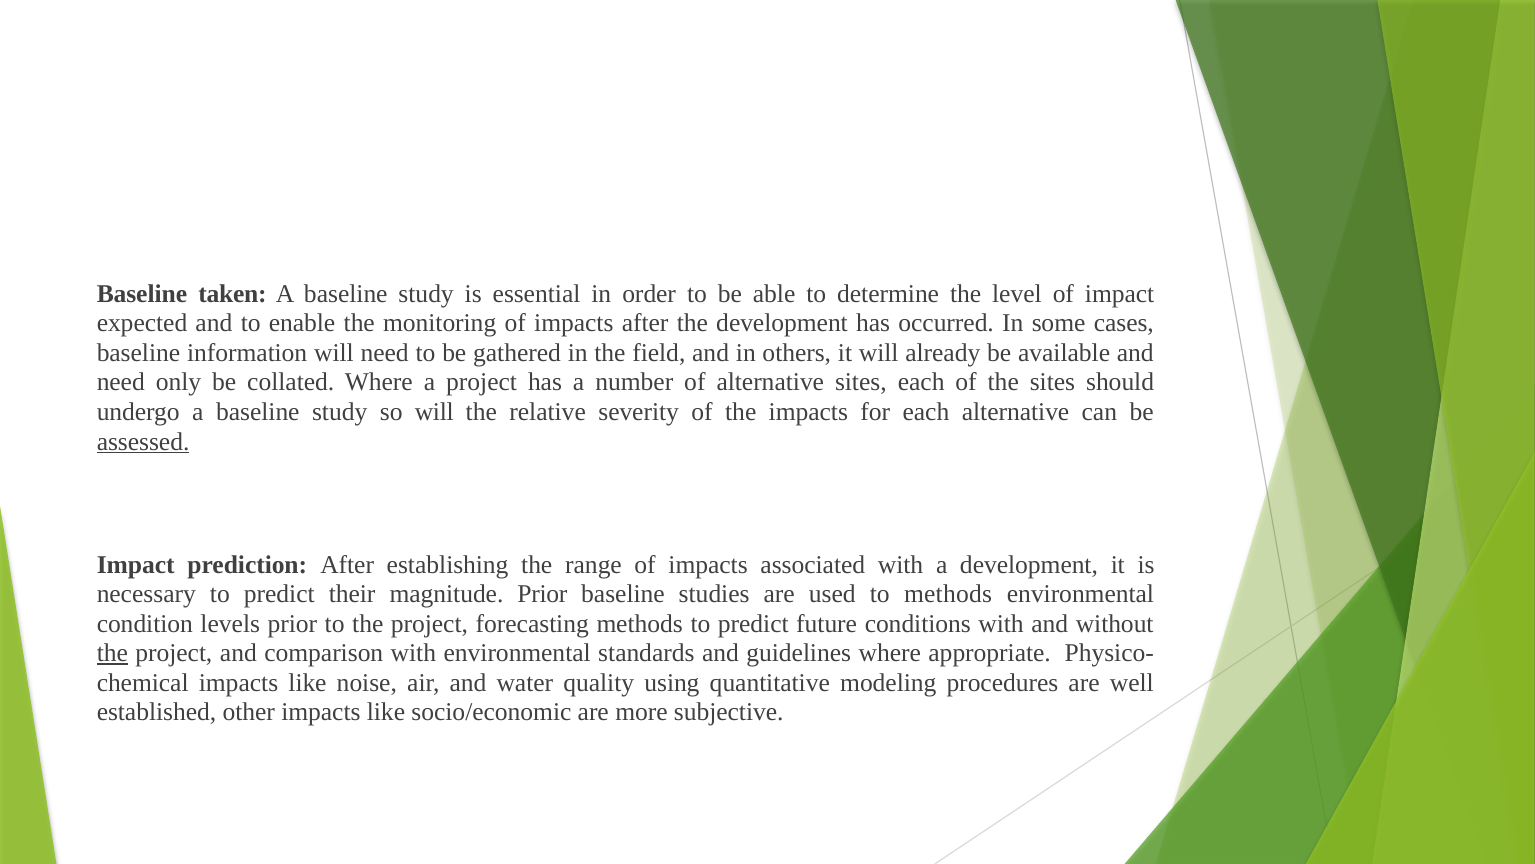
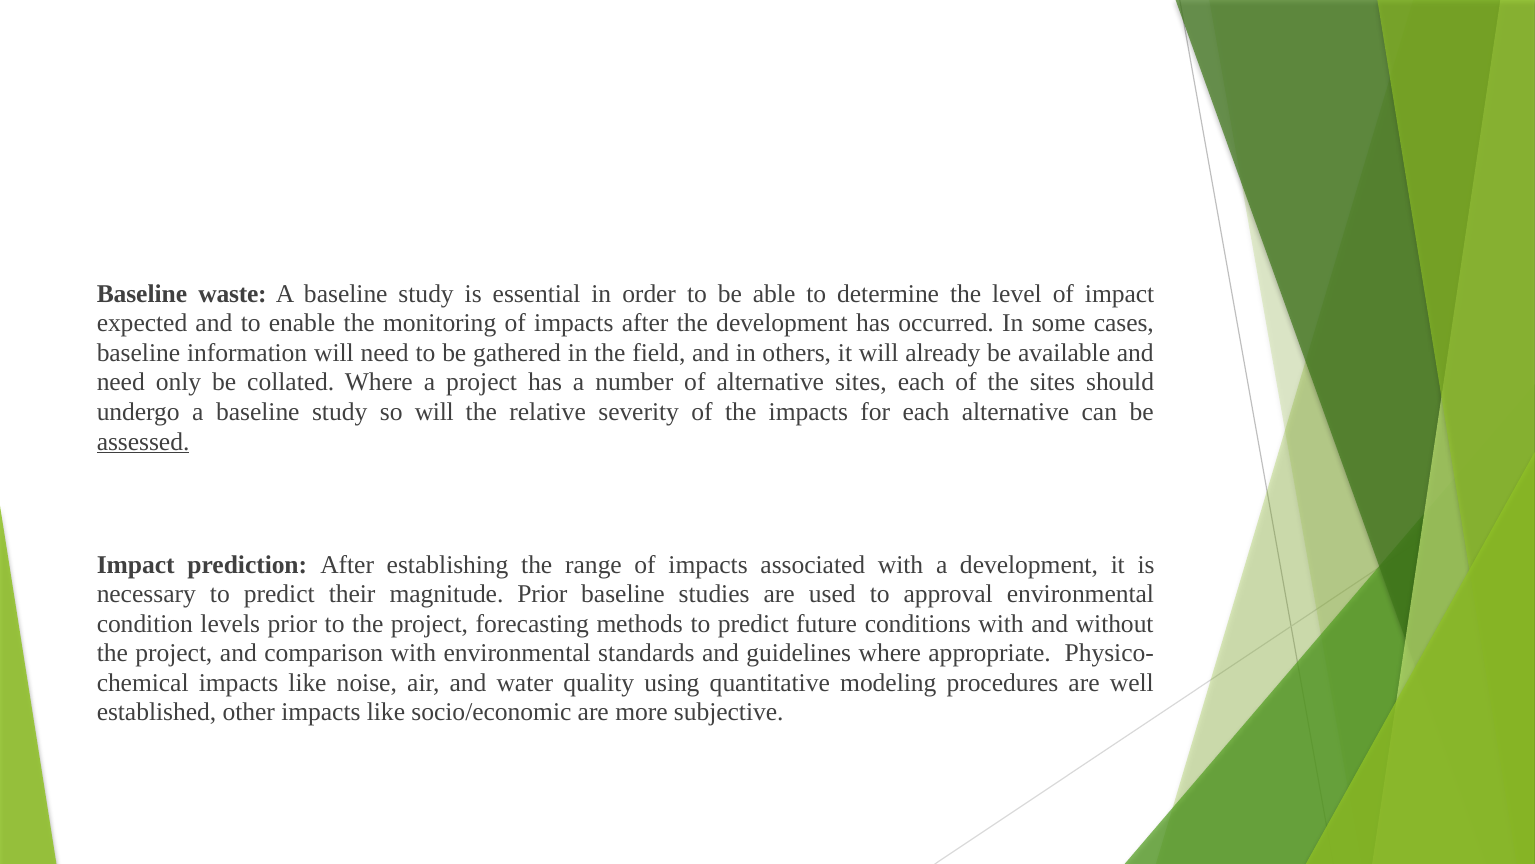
taken: taken -> waste
to methods: methods -> approval
the at (112, 653) underline: present -> none
